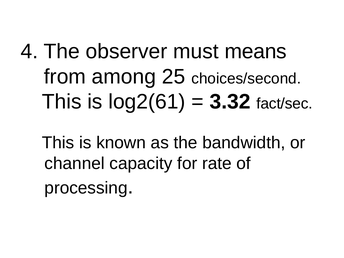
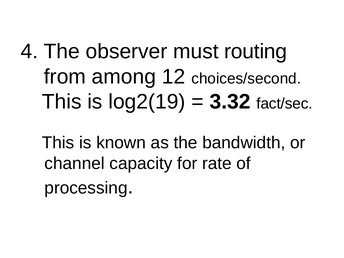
means: means -> routing
25: 25 -> 12
log2(61: log2(61 -> log2(19
